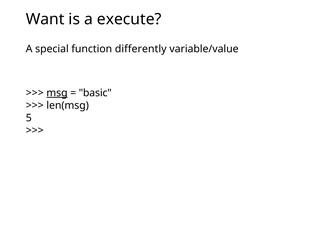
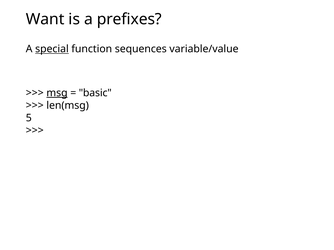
execute: execute -> prefixes
special underline: none -> present
differently: differently -> sequences
